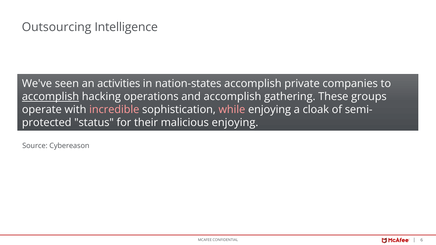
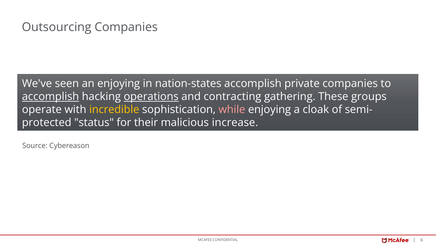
Outsourcing Intelligence: Intelligence -> Companies
an activities: activities -> enjoying
operations underline: none -> present
and accomplish: accomplish -> contracting
incredible colour: pink -> yellow
malicious enjoying: enjoying -> increase
